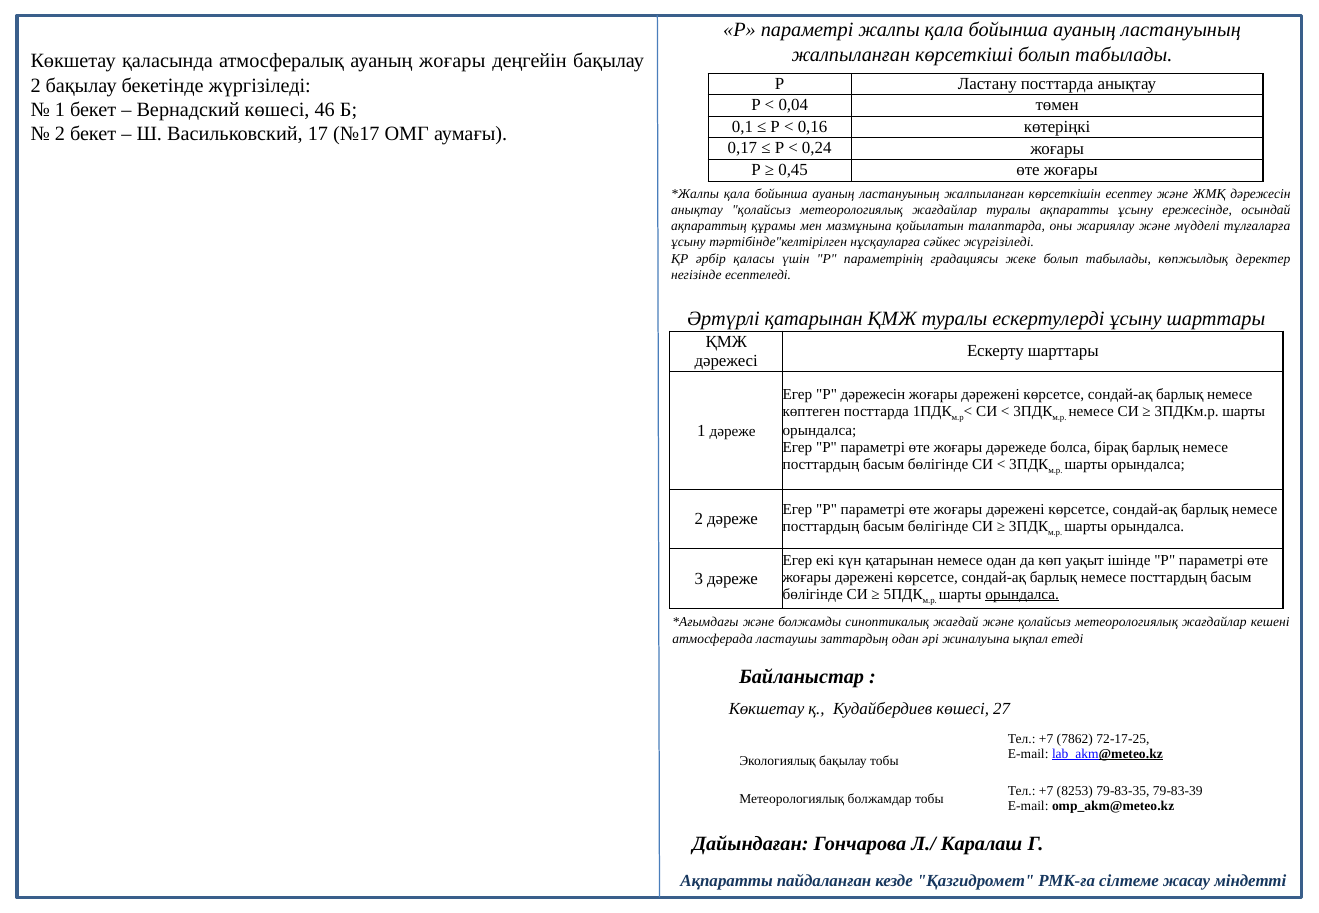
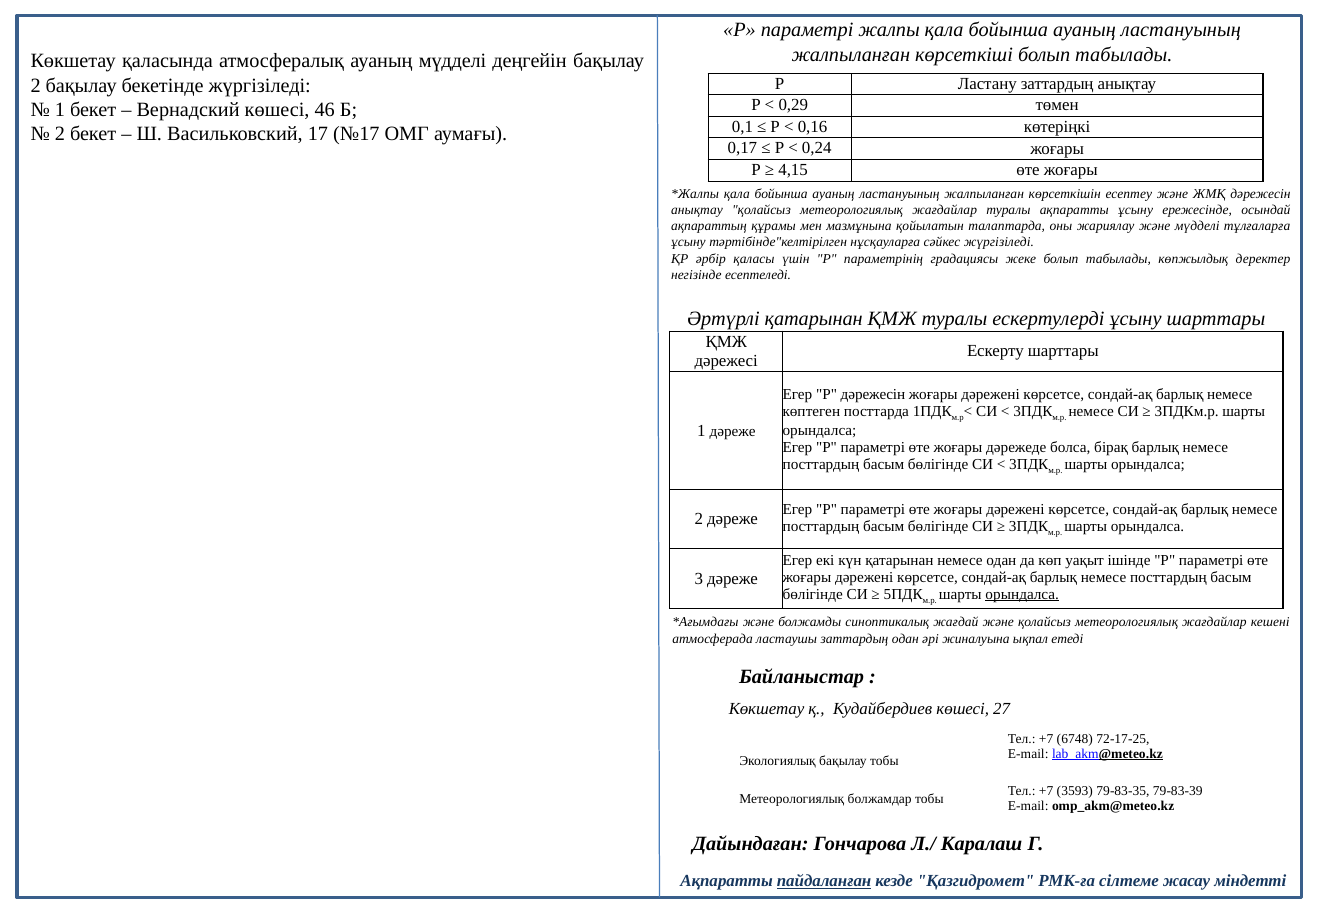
ауаның жоғары: жоғары -> мүдделі
Ластану посттарда: посттарда -> заттардың
0,04: 0,04 -> 0,29
0,45: 0,45 -> 4,15
7862: 7862 -> 6748
8253: 8253 -> 3593
пайдаланған underline: none -> present
